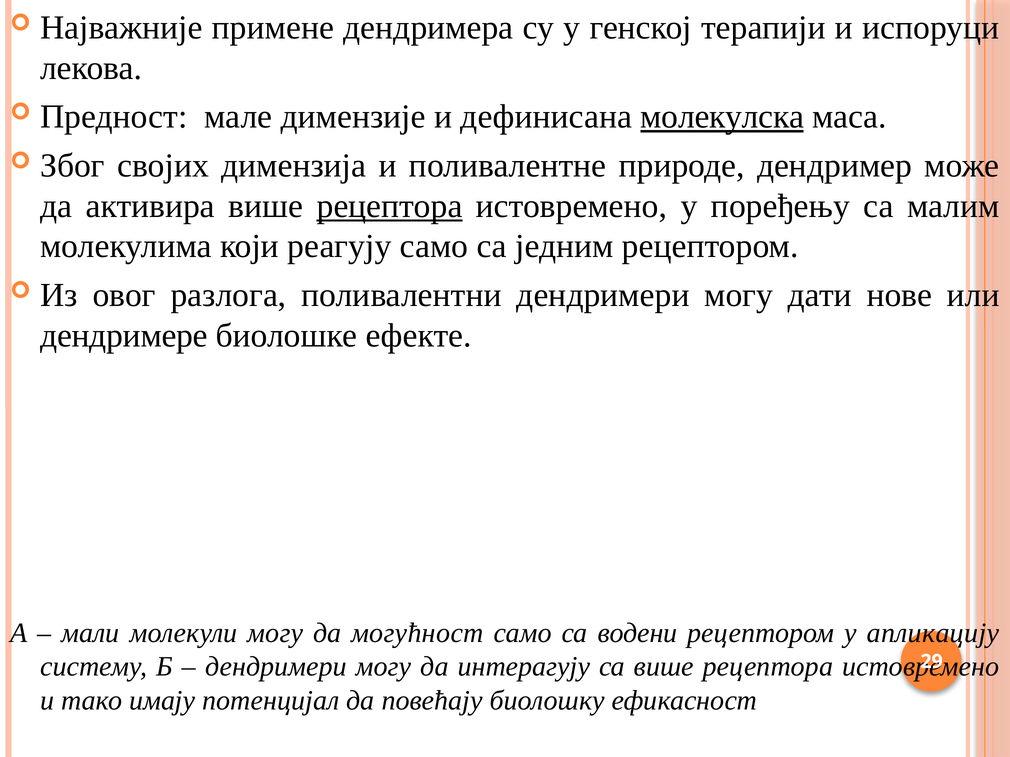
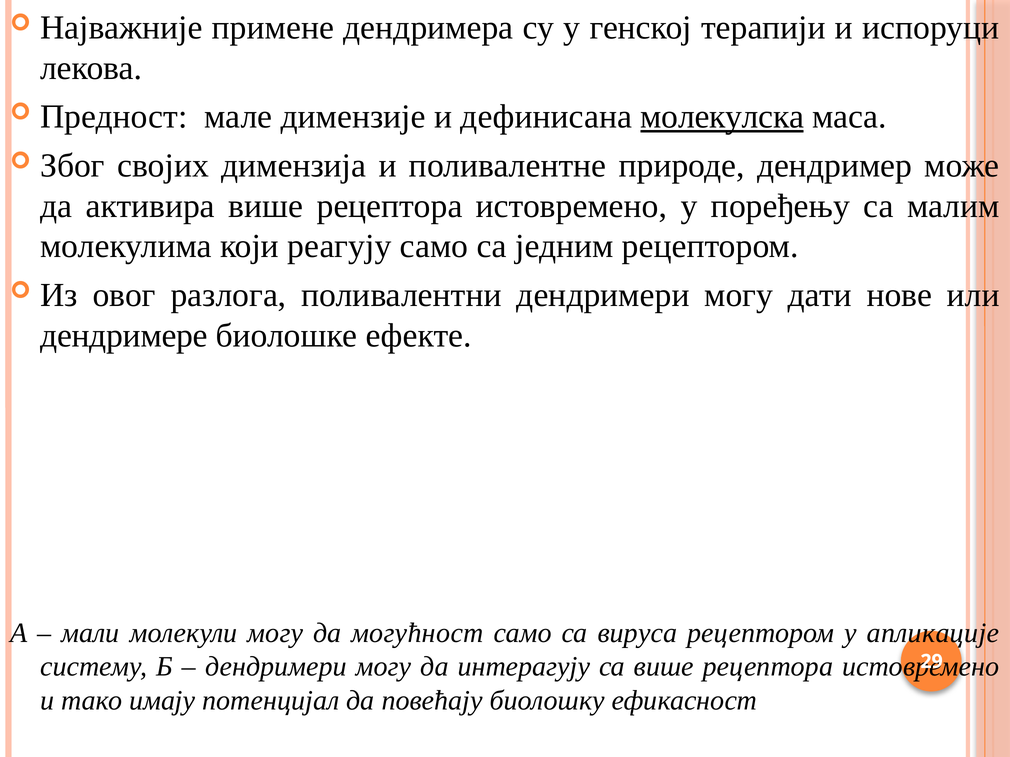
рецептора at (390, 206) underline: present -> none
водени: водени -> вируса
апликацију: апликацију -> апликације
